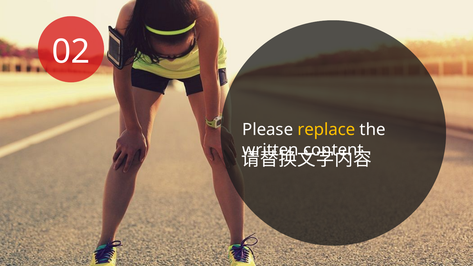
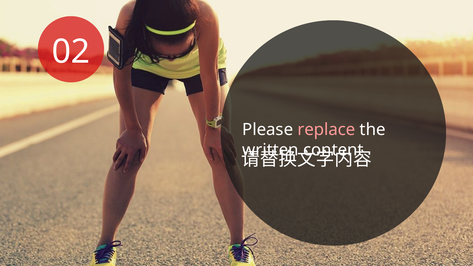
replace colour: yellow -> pink
